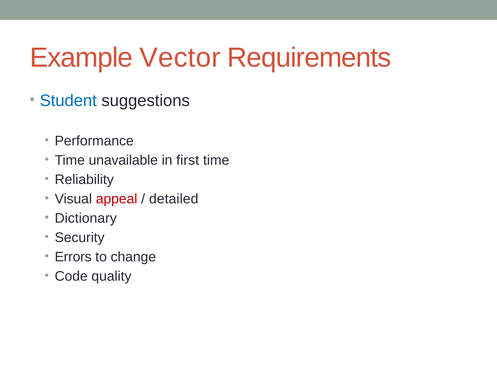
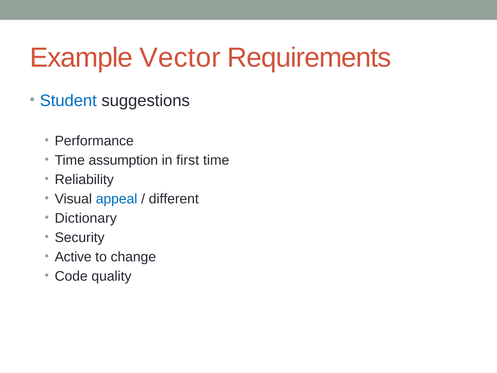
unavailable: unavailable -> assumption
appeal colour: red -> blue
detailed: detailed -> different
Errors: Errors -> Active
